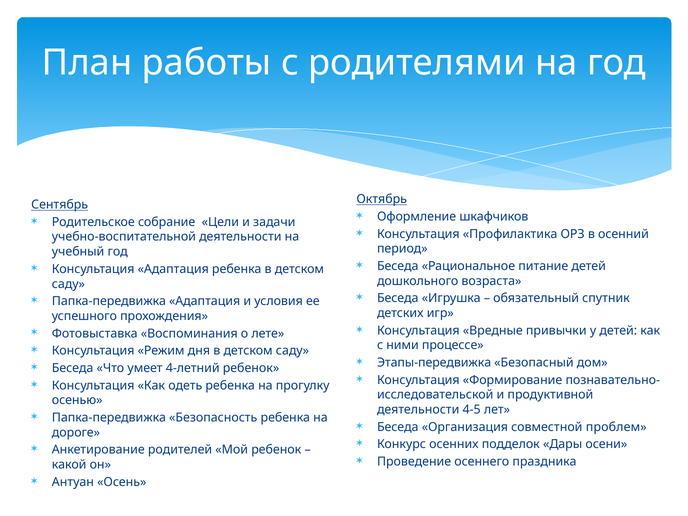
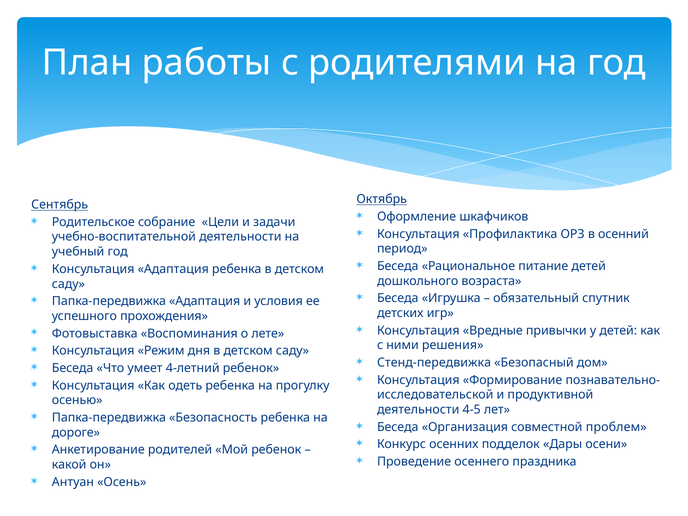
процессе: процессе -> решения
Этапы-передвижка: Этапы-передвижка -> Стенд-передвижка
